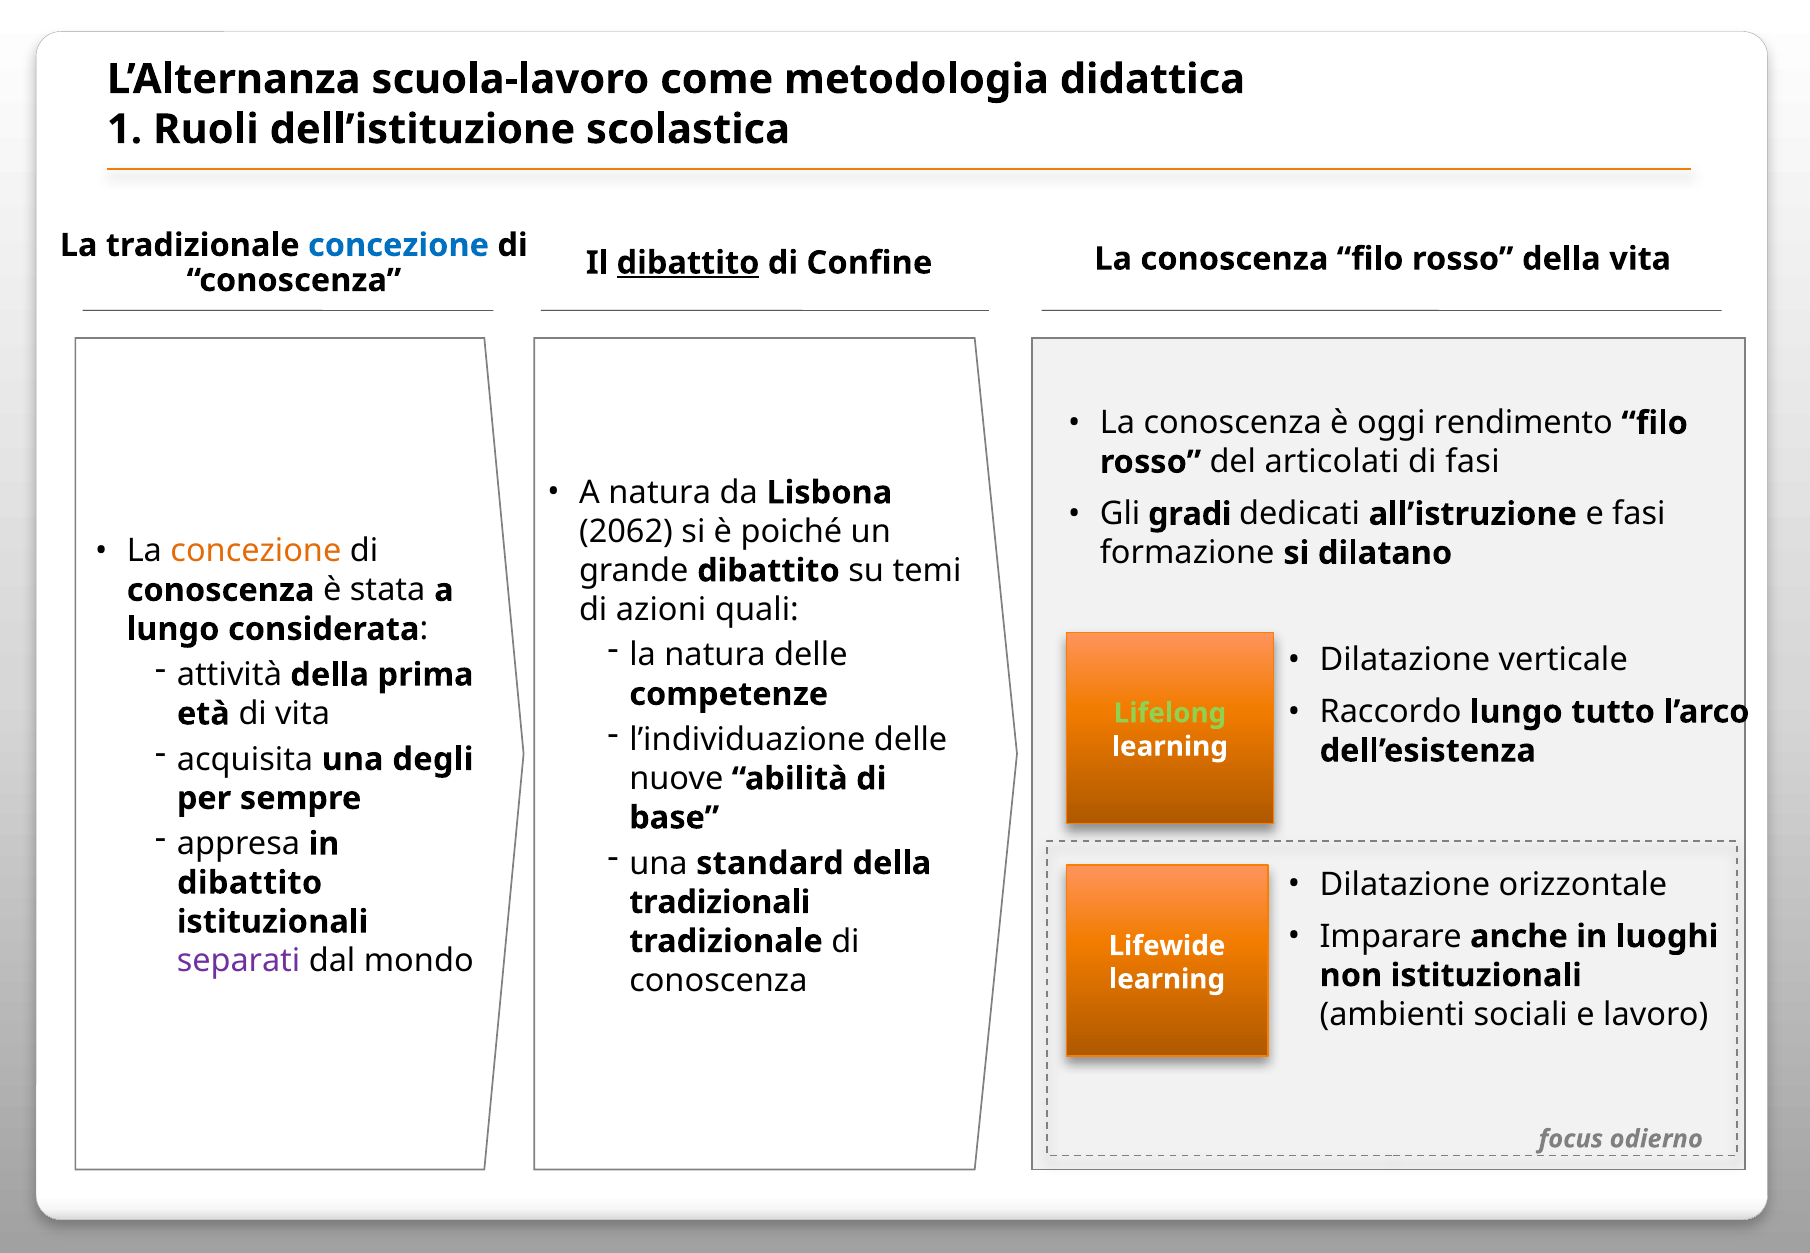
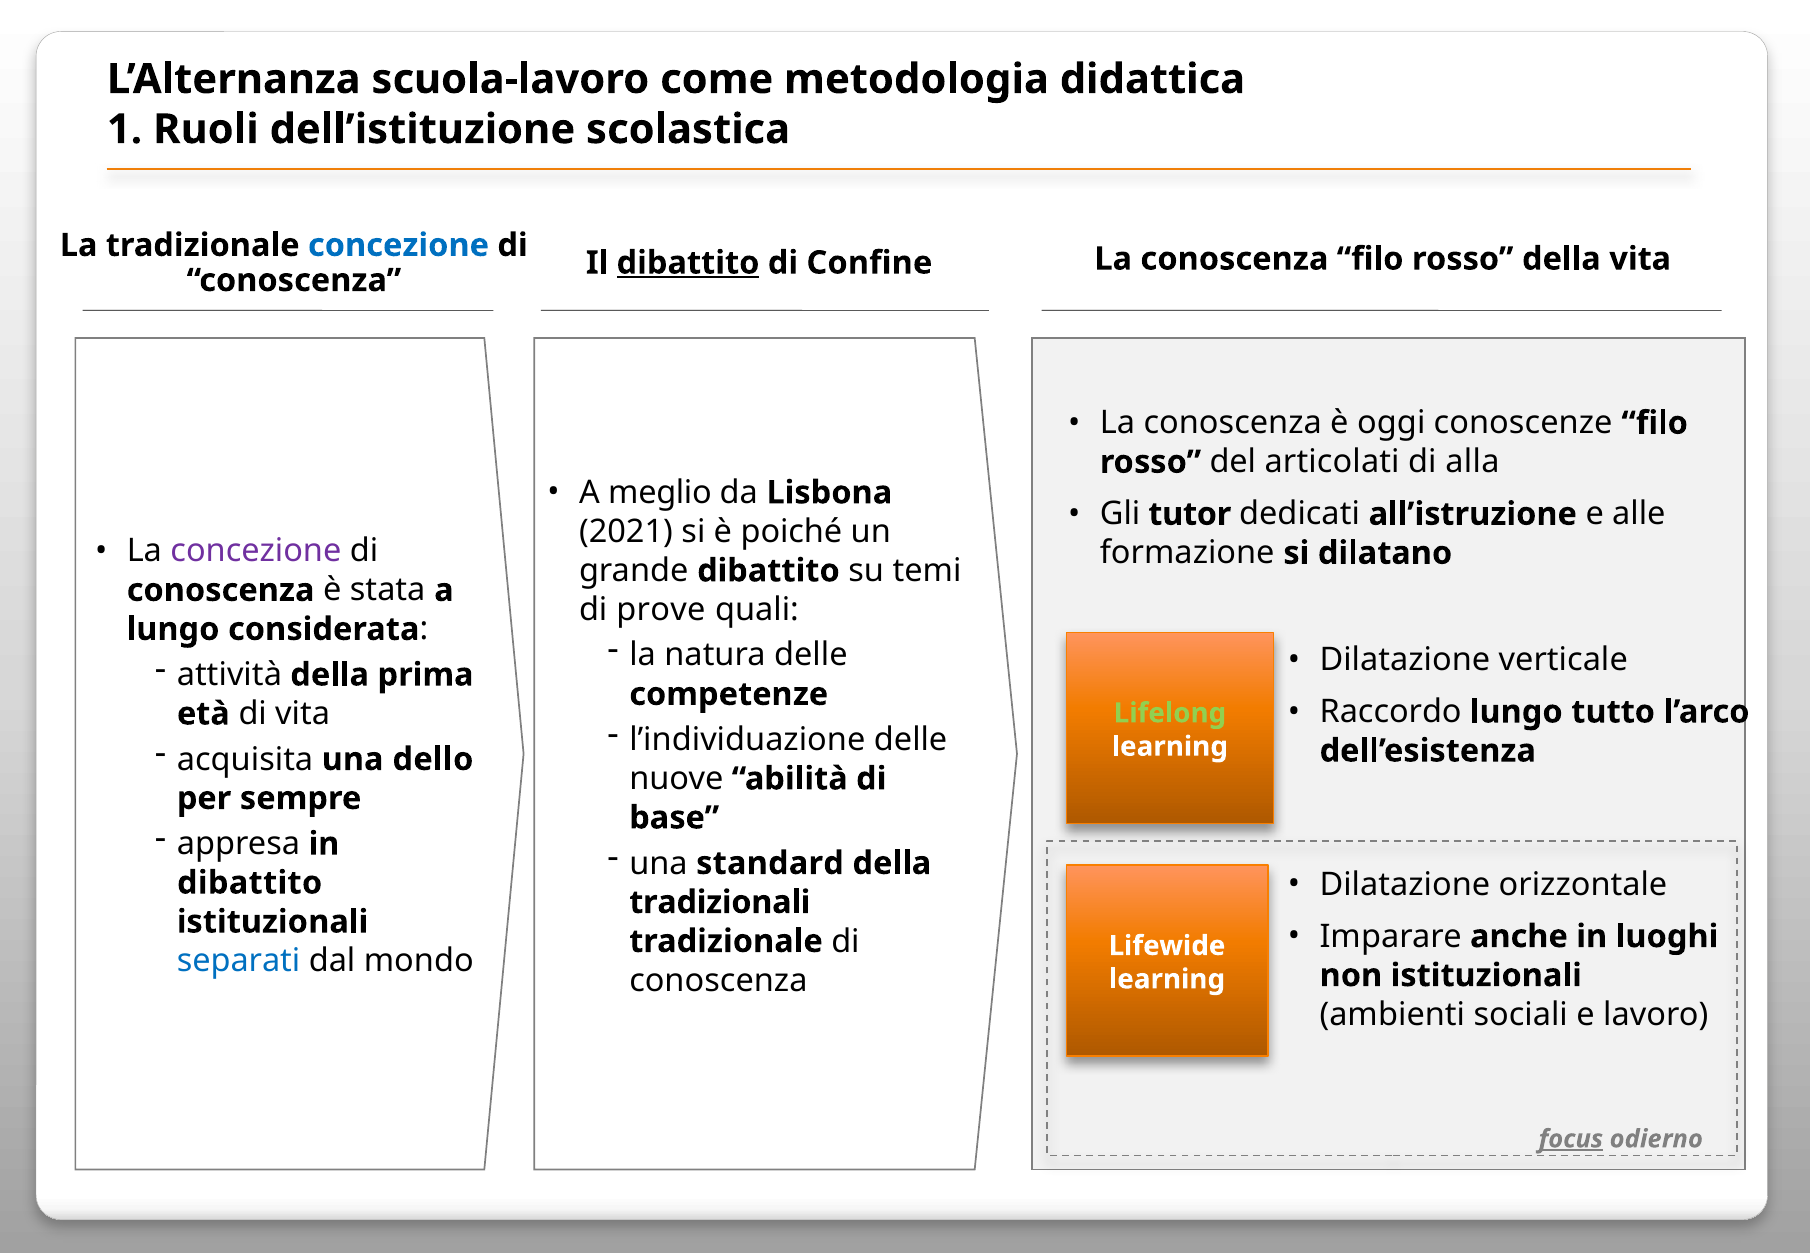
rendimento: rendimento -> conoscenze
di fasi: fasi -> alla
A natura: natura -> meglio
gradi: gradi -> tutor
e fasi: fasi -> alle
2062: 2062 -> 2021
concezione at (256, 551) colour: orange -> purple
azioni: azioni -> prove
degli: degli -> dello
separati colour: purple -> blue
focus underline: none -> present
